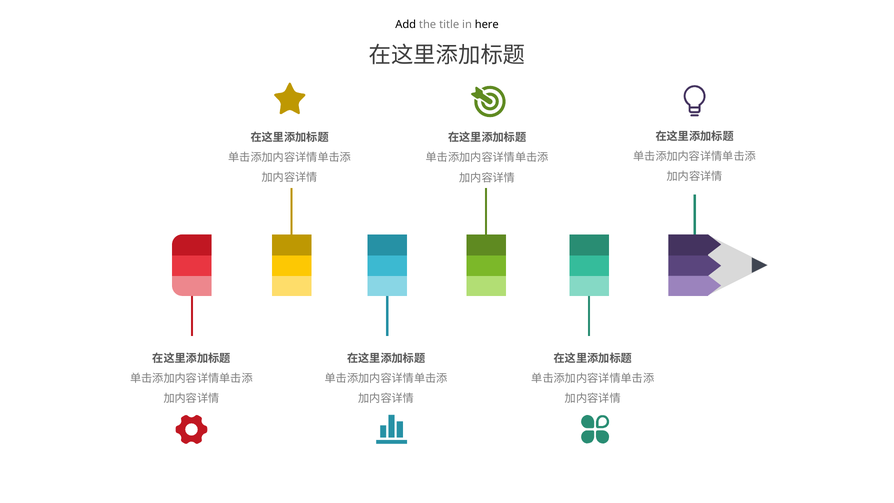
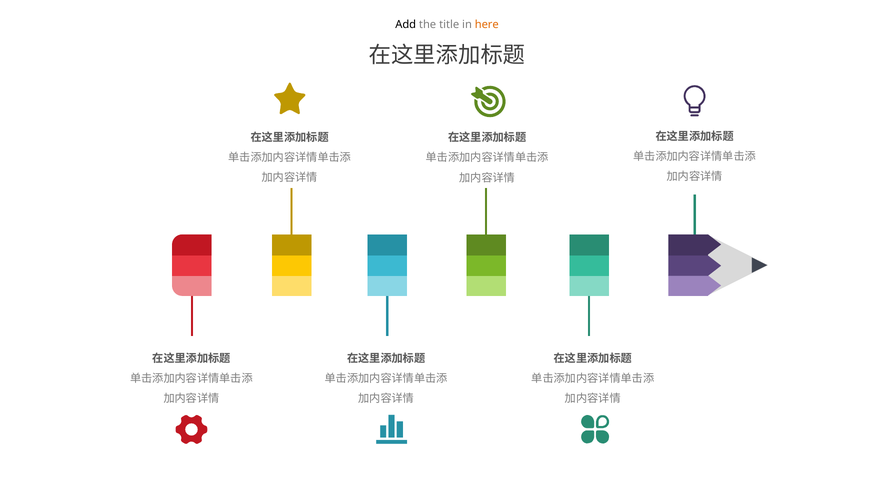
here colour: black -> orange
